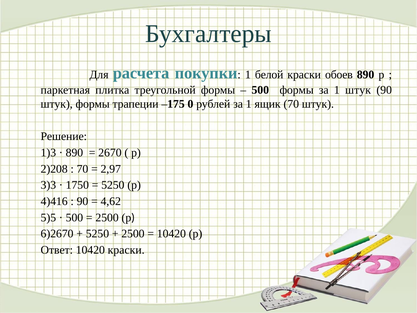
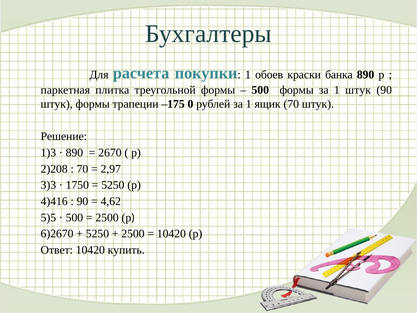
белой: белой -> обоев
обоев: обоев -> банка
10420 краски: краски -> купить
